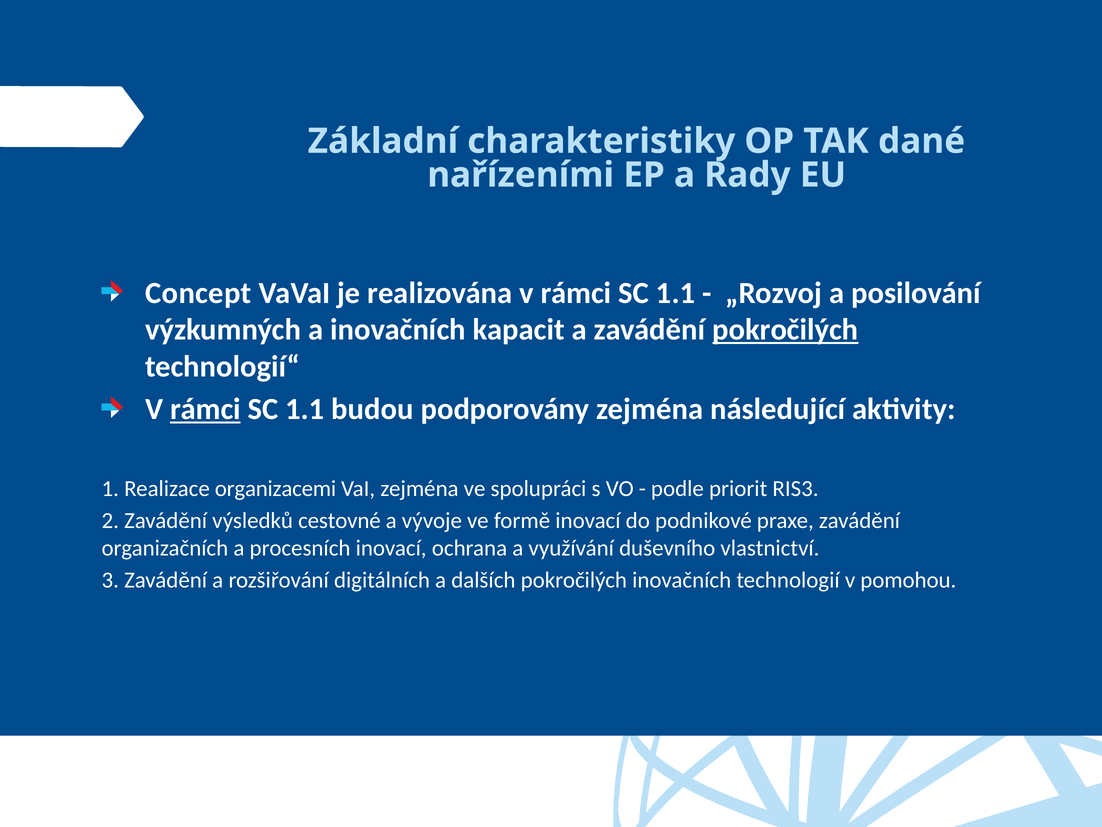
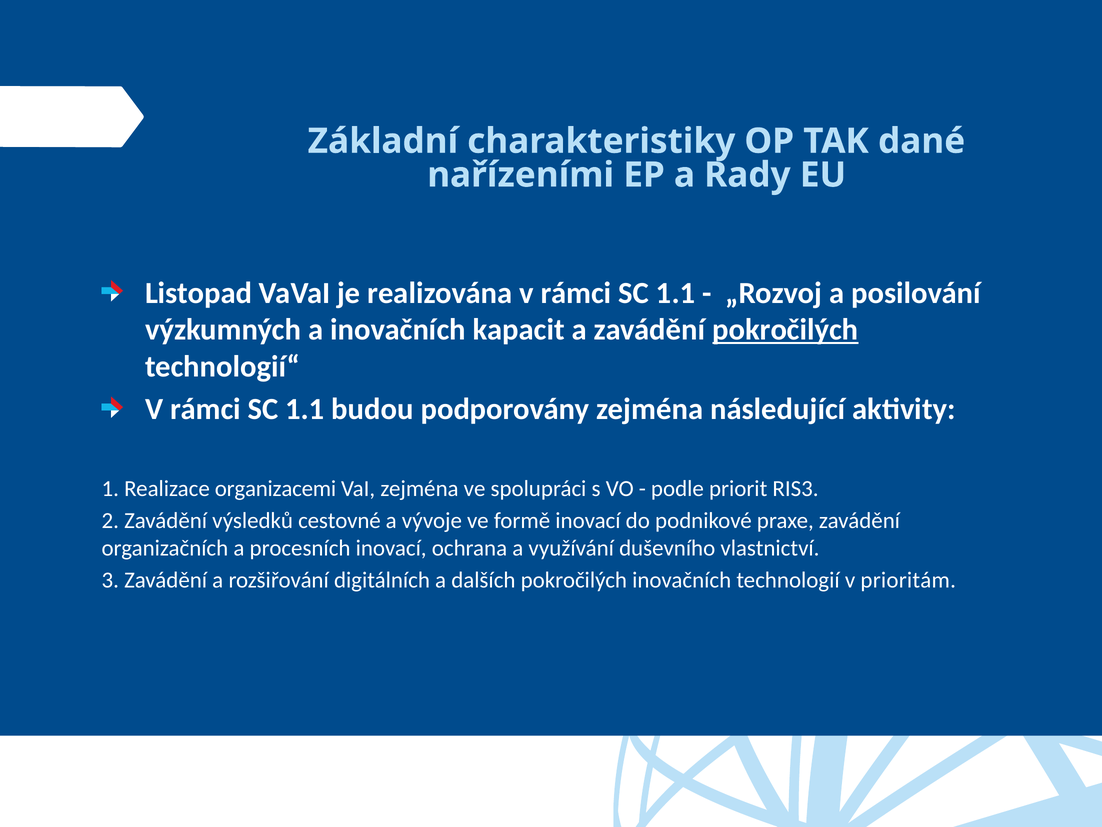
Concept: Concept -> Listopad
rámci at (205, 409) underline: present -> none
pomohou: pomohou -> prioritám
